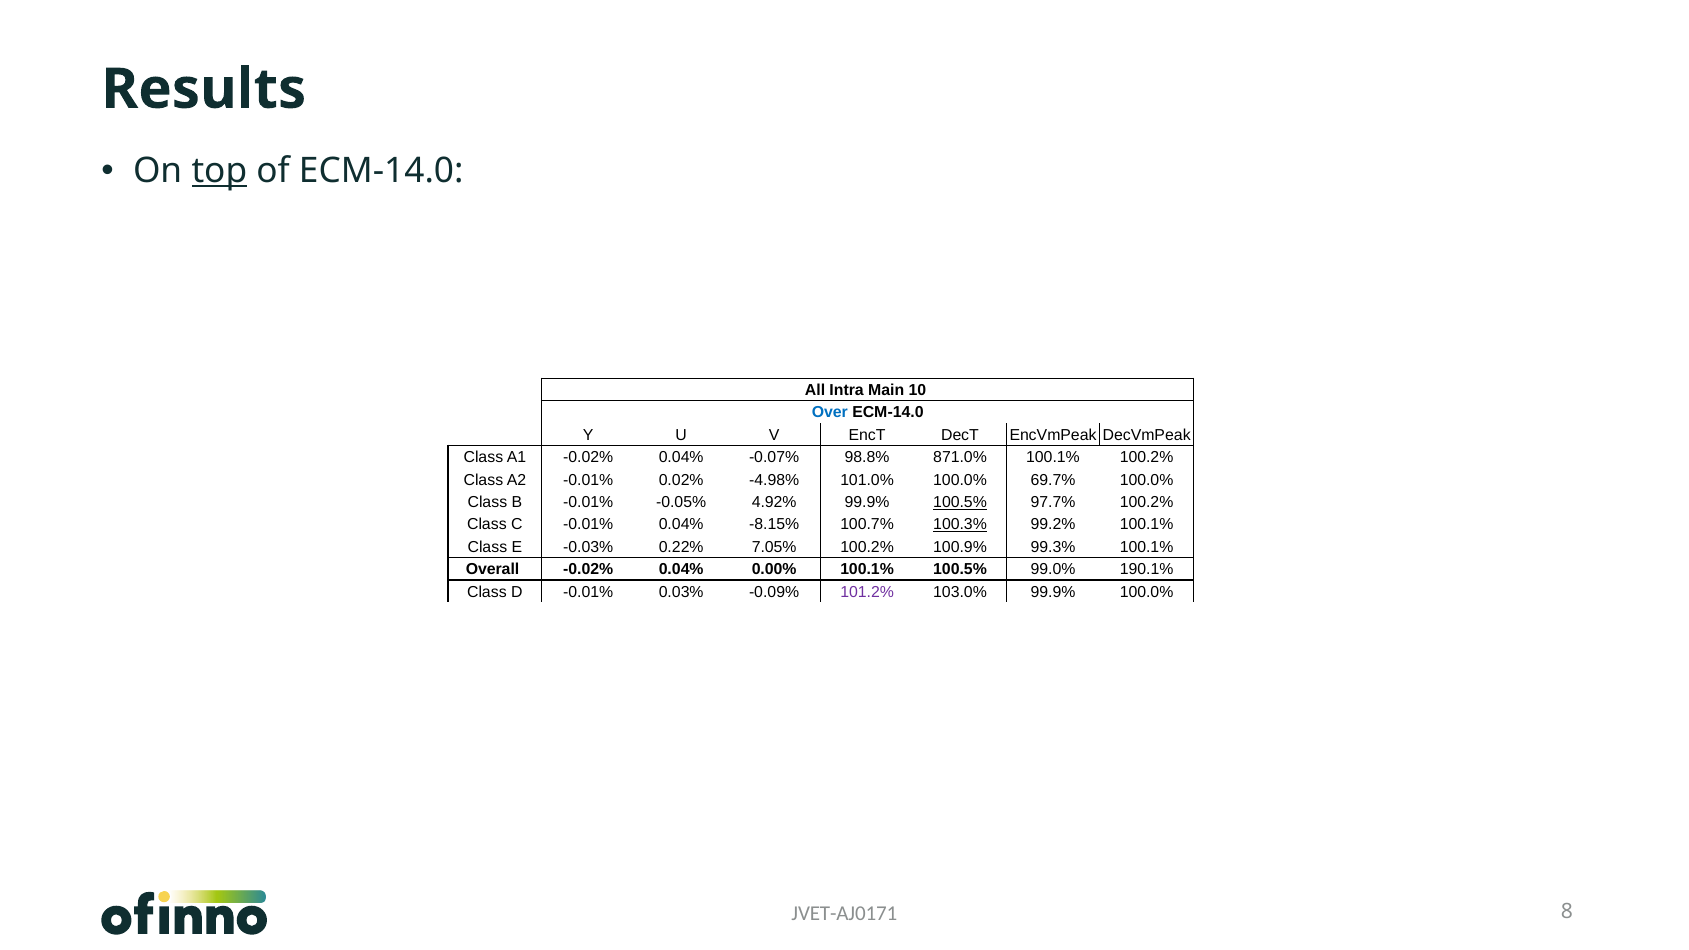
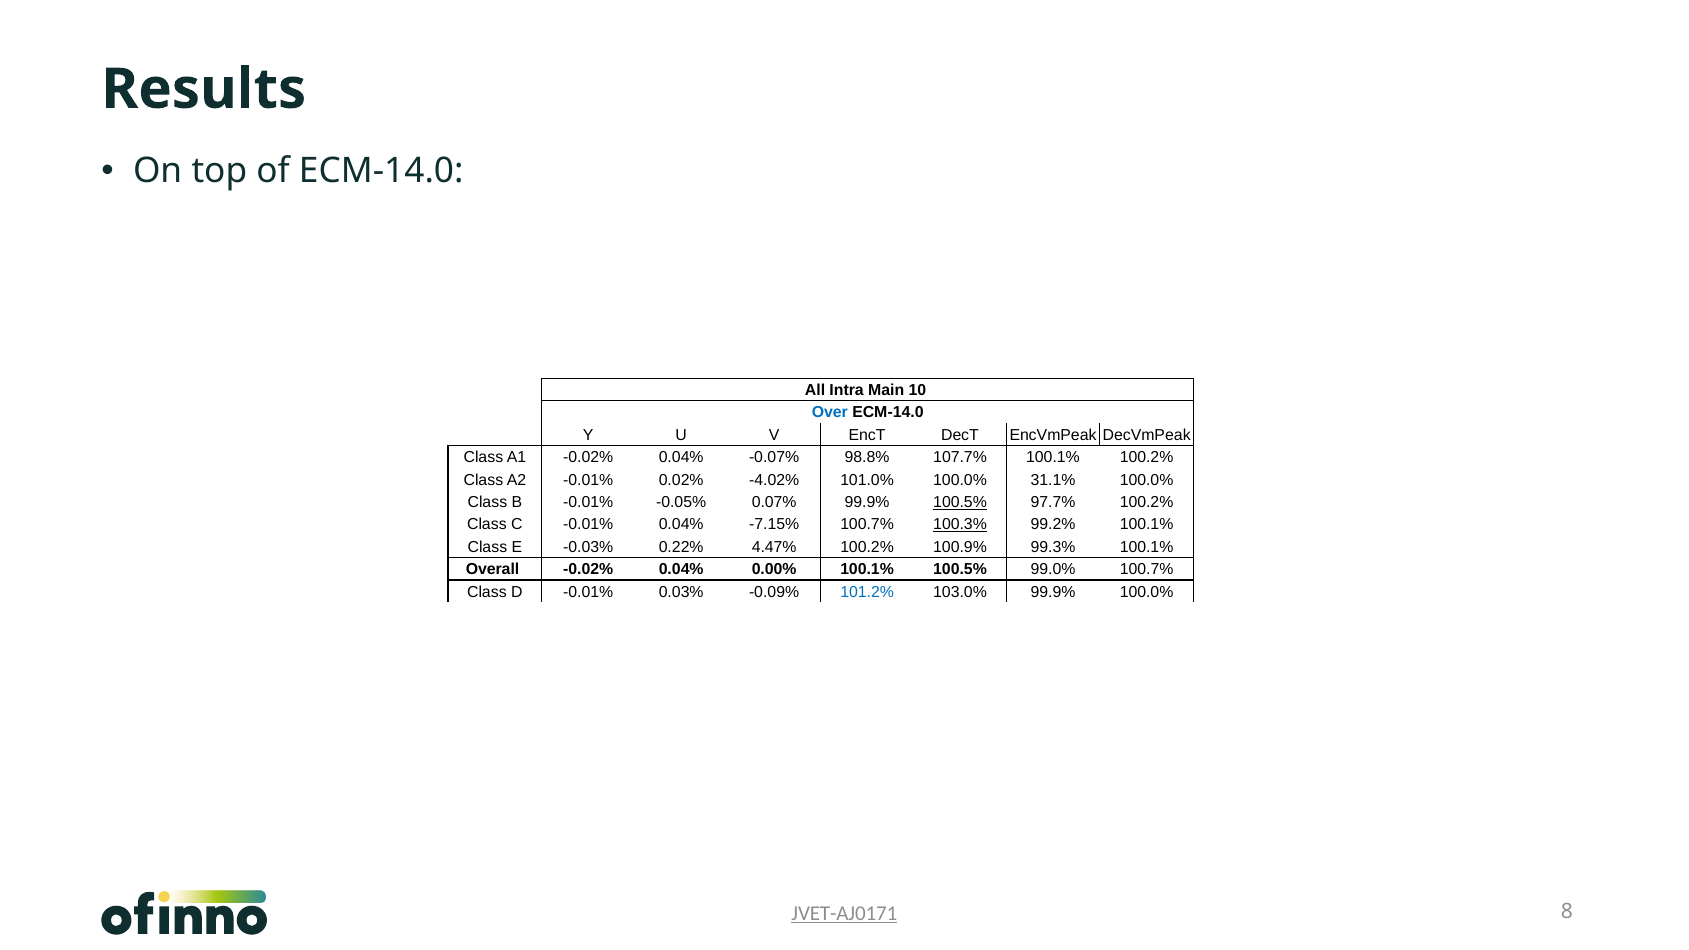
top underline: present -> none
871.0%: 871.0% -> 107.7%
-4.98%: -4.98% -> -4.02%
69.7%: 69.7% -> 31.1%
4.92%: 4.92% -> 0.07%
-8.15%: -8.15% -> -7.15%
7.05%: 7.05% -> 4.47%
99.0% 190.1%: 190.1% -> 100.7%
101.2% colour: purple -> blue
JVET-AJ0171 underline: none -> present
